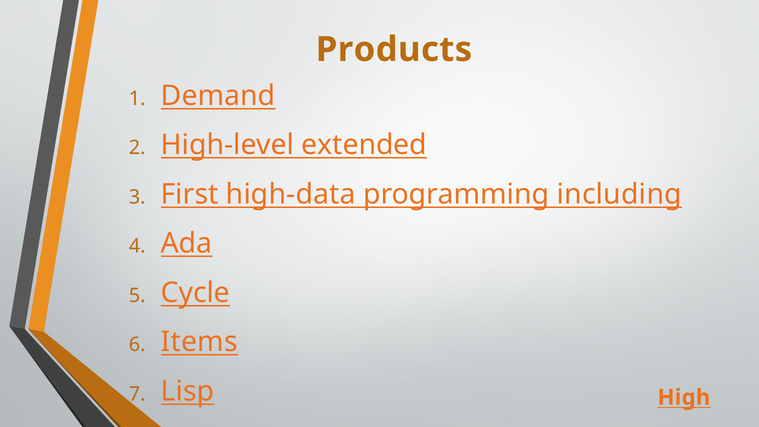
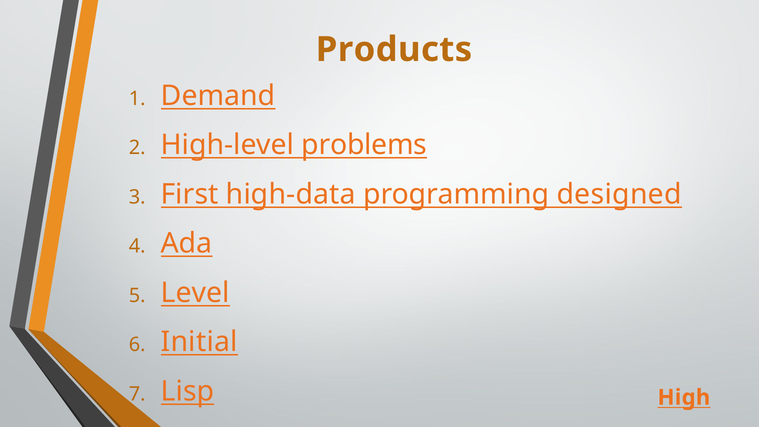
extended: extended -> problems
including: including -> designed
Cycle: Cycle -> Level
Items: Items -> Initial
